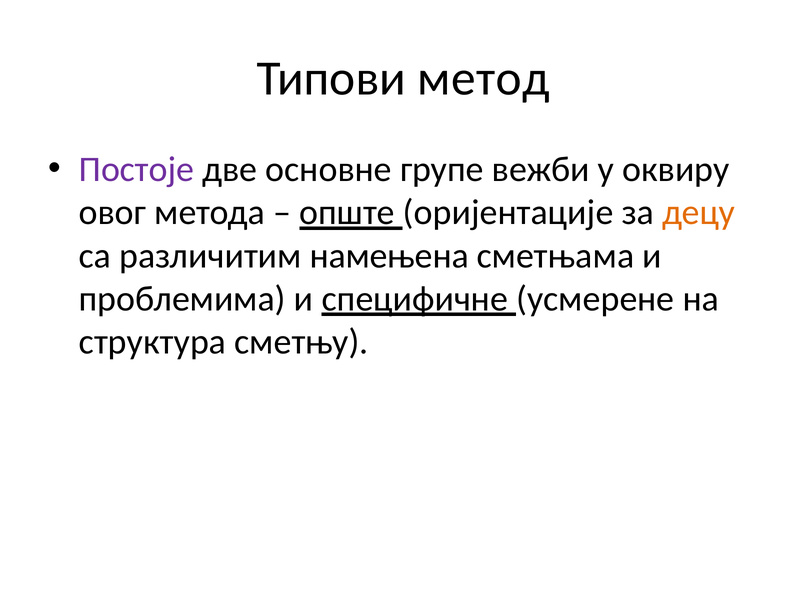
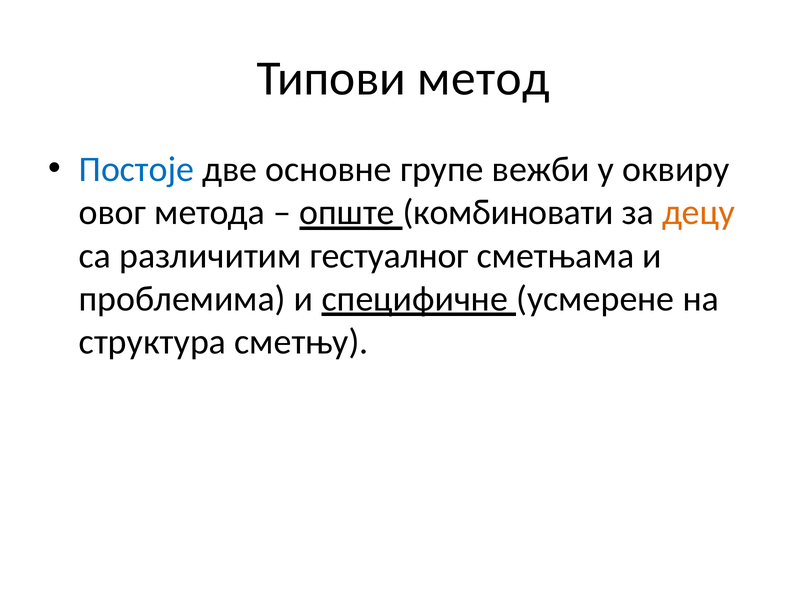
Постоје colour: purple -> blue
оријентације: оријентације -> комбиновати
намењена: намењена -> гестуалног
